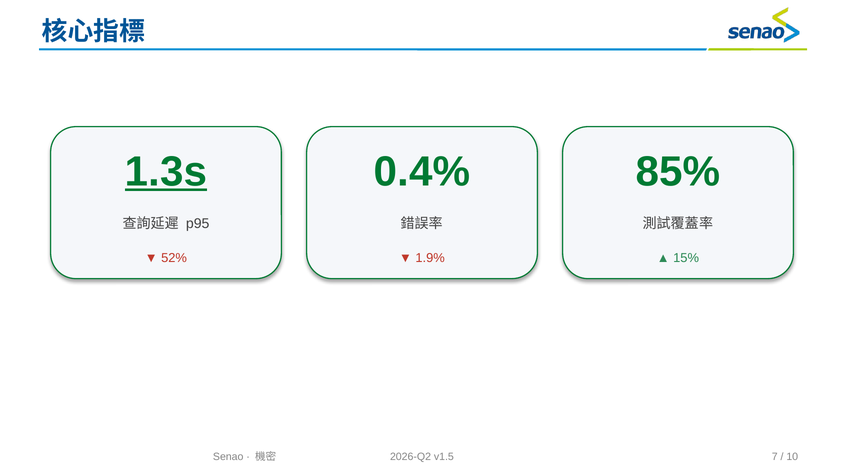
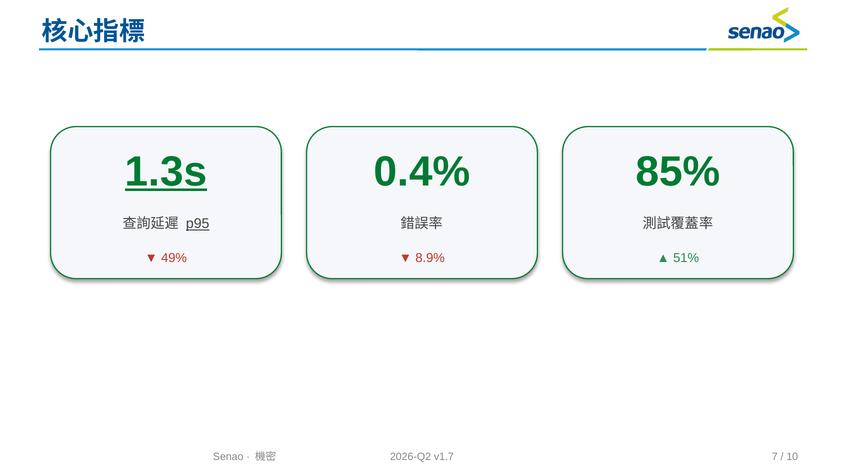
p95 underline: none -> present
52%: 52% -> 49%
1.9%: 1.9% -> 8.9%
15%: 15% -> 51%
v1.5: v1.5 -> v1.7
